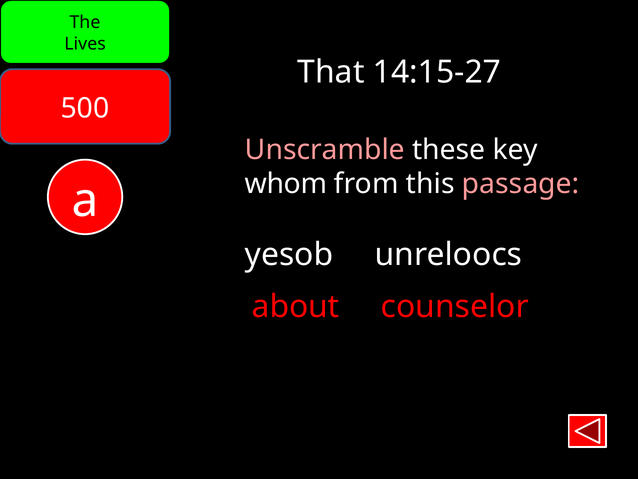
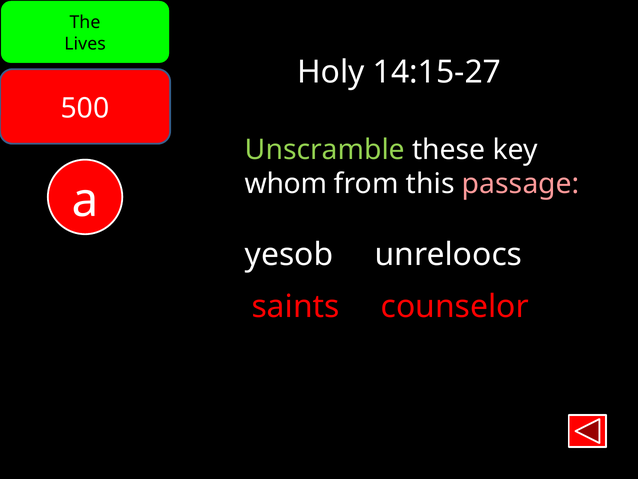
That: That -> Holy
Unscramble colour: pink -> light green
about: about -> saints
